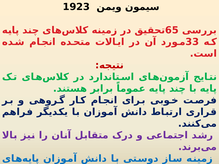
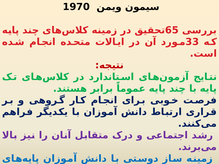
1923: 1923 -> 1970
